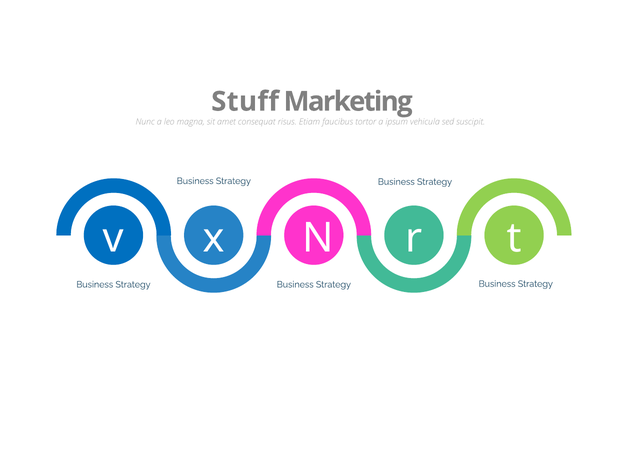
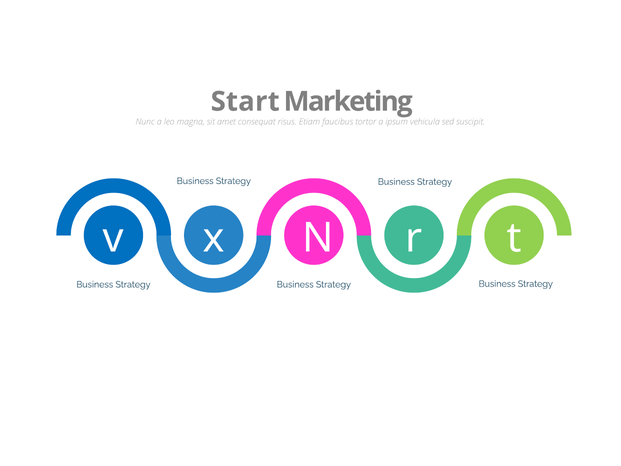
Stuff: Stuff -> Start
